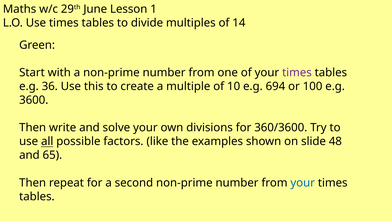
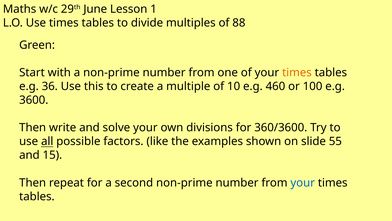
14: 14 -> 88
times at (297, 72) colour: purple -> orange
694: 694 -> 460
48: 48 -> 55
65: 65 -> 15
